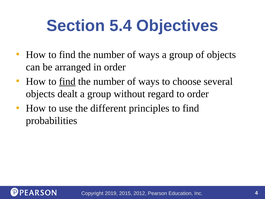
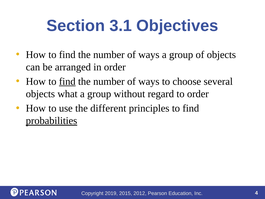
5.4: 5.4 -> 3.1
dealt: dealt -> what
probabilities underline: none -> present
